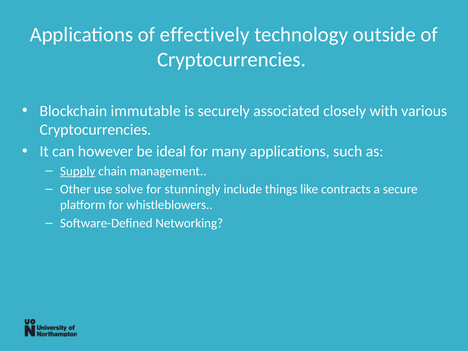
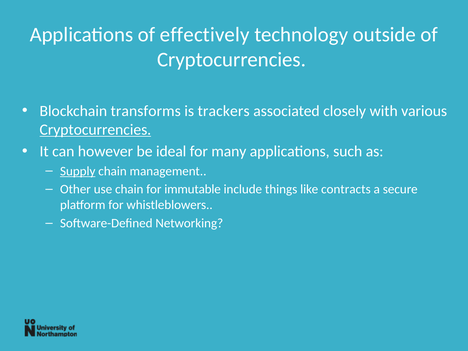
immutable: immutable -> transforms
securely: securely -> trackers
Cryptocurrencies at (95, 130) underline: none -> present
use solve: solve -> chain
stunningly: stunningly -> immutable
